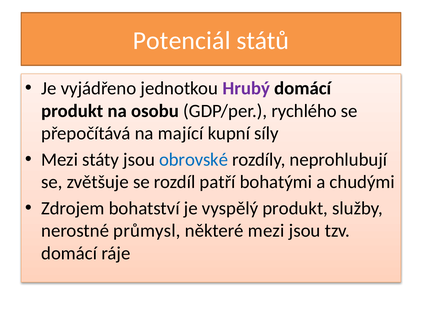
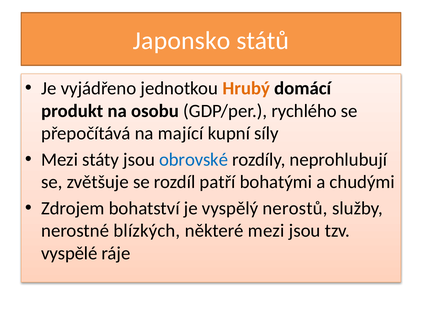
Potenciál: Potenciál -> Japonsko
Hrubý colour: purple -> orange
vyspělý produkt: produkt -> nerostů
průmysl: průmysl -> blízkých
domácí at (69, 254): domácí -> vyspělé
